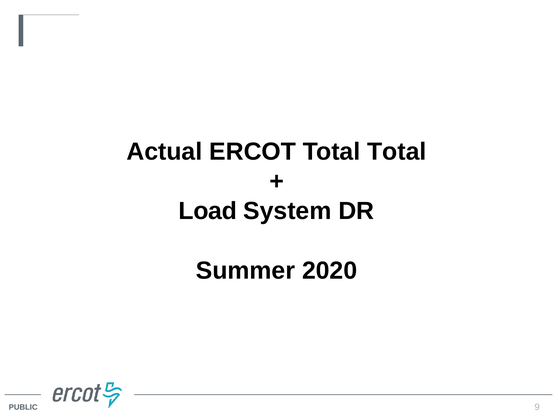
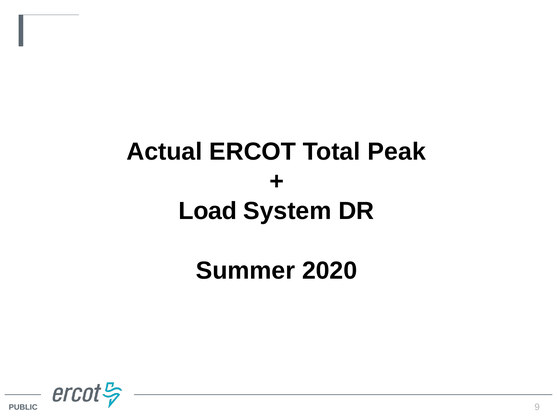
Total Total: Total -> Peak
